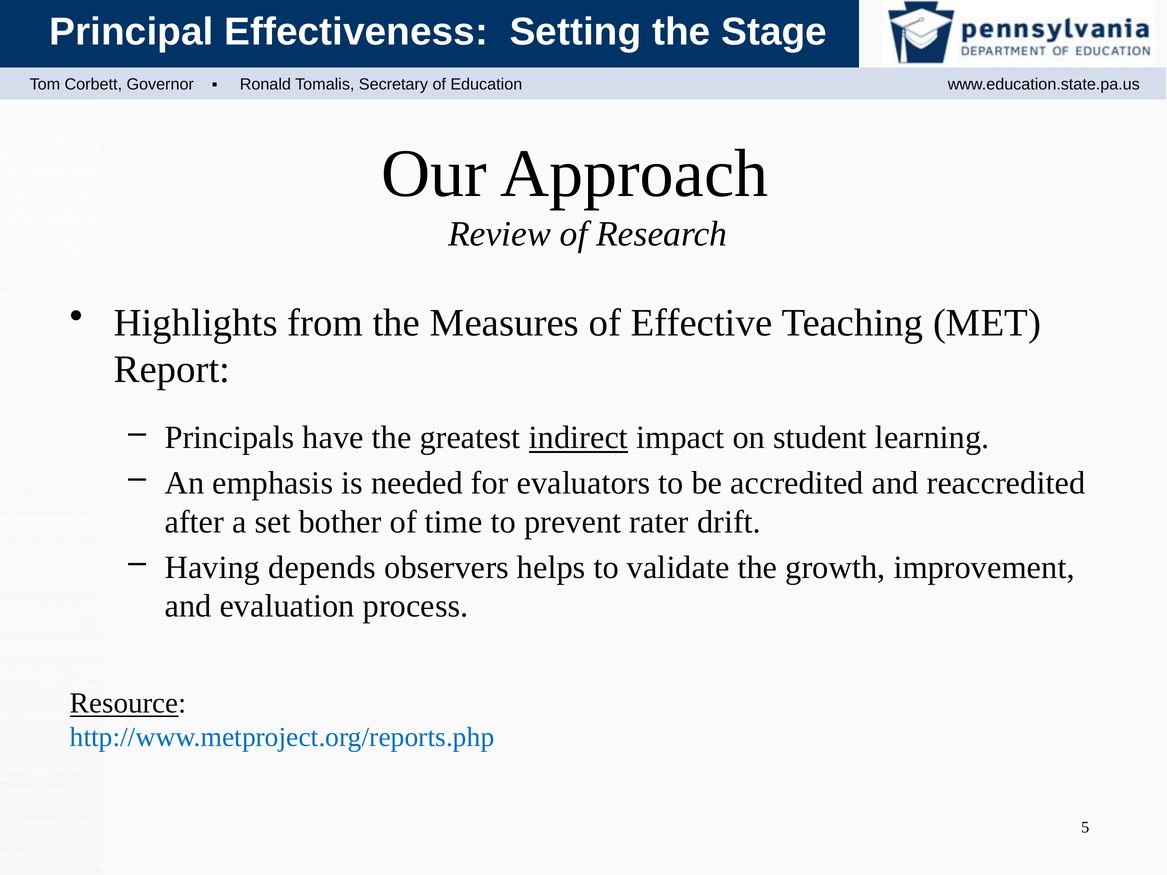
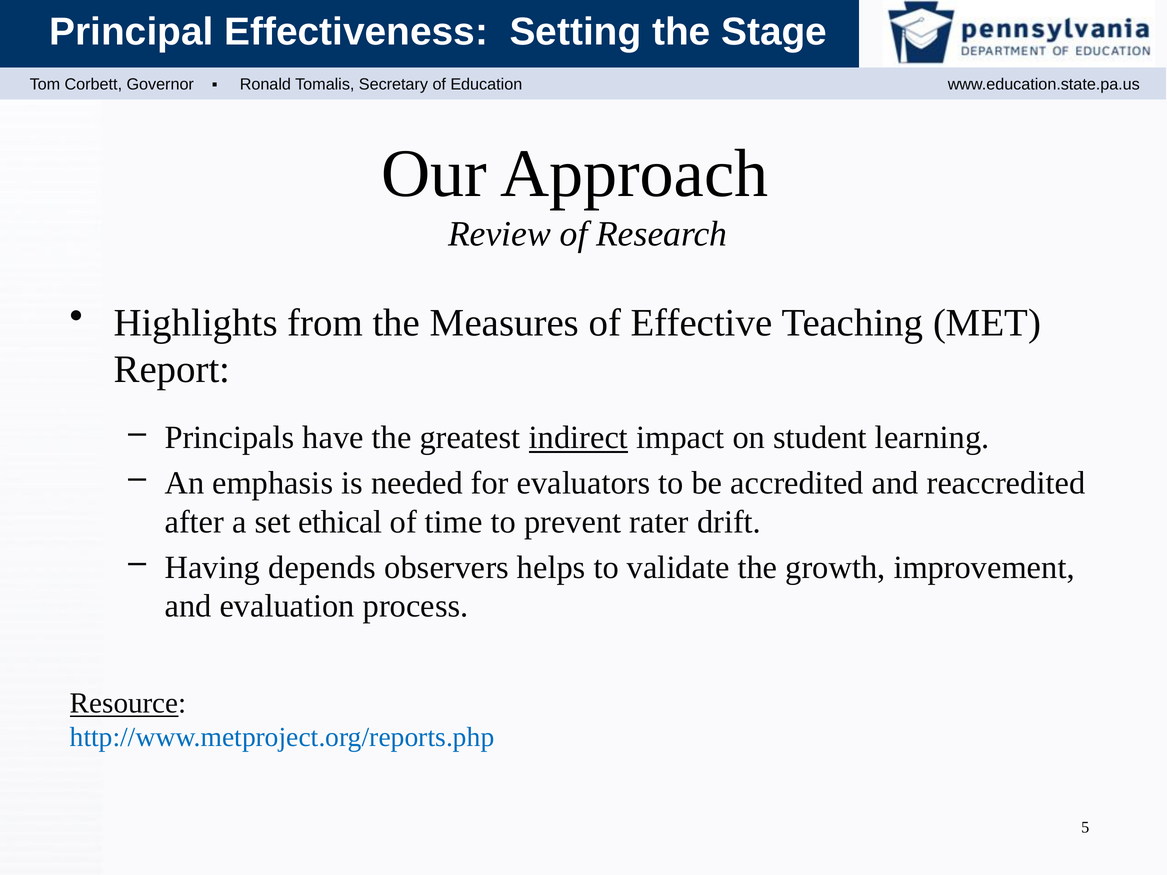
bother: bother -> ethical
